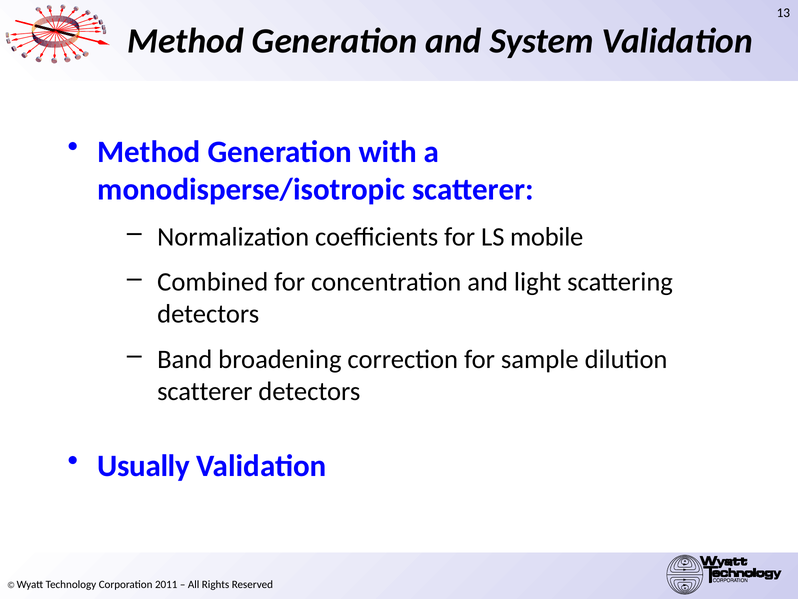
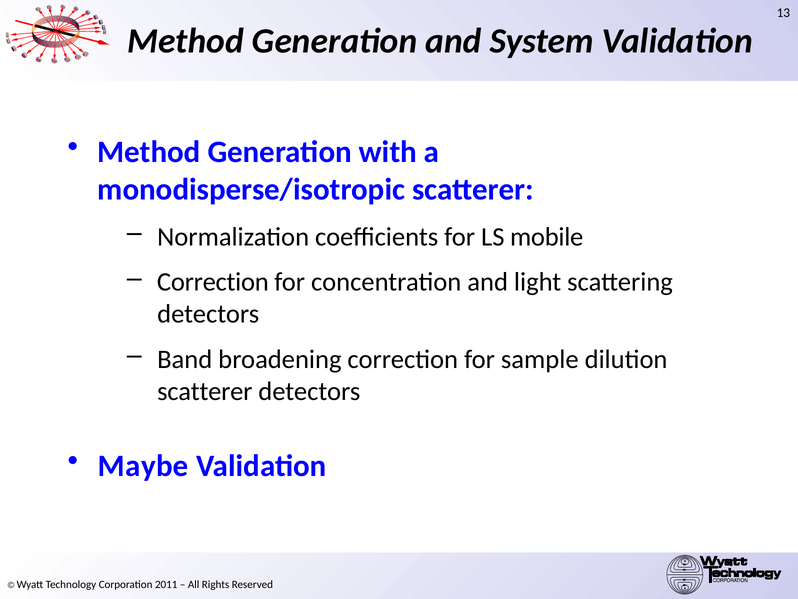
Combined at (213, 282): Combined -> Correction
Usually: Usually -> Maybe
